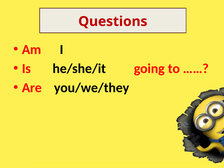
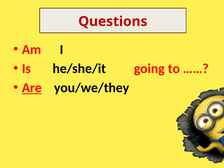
Are underline: none -> present
